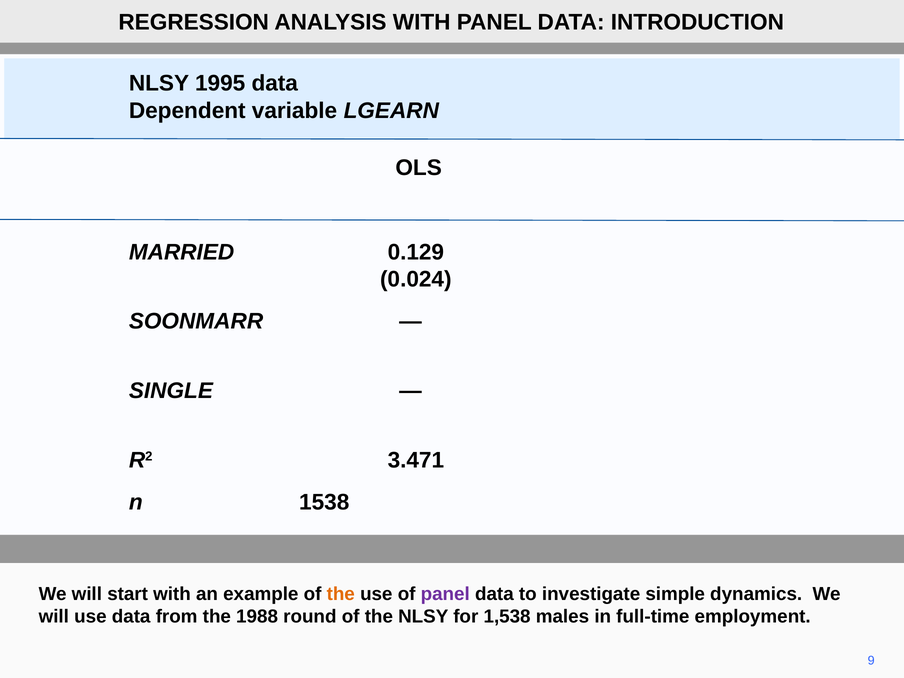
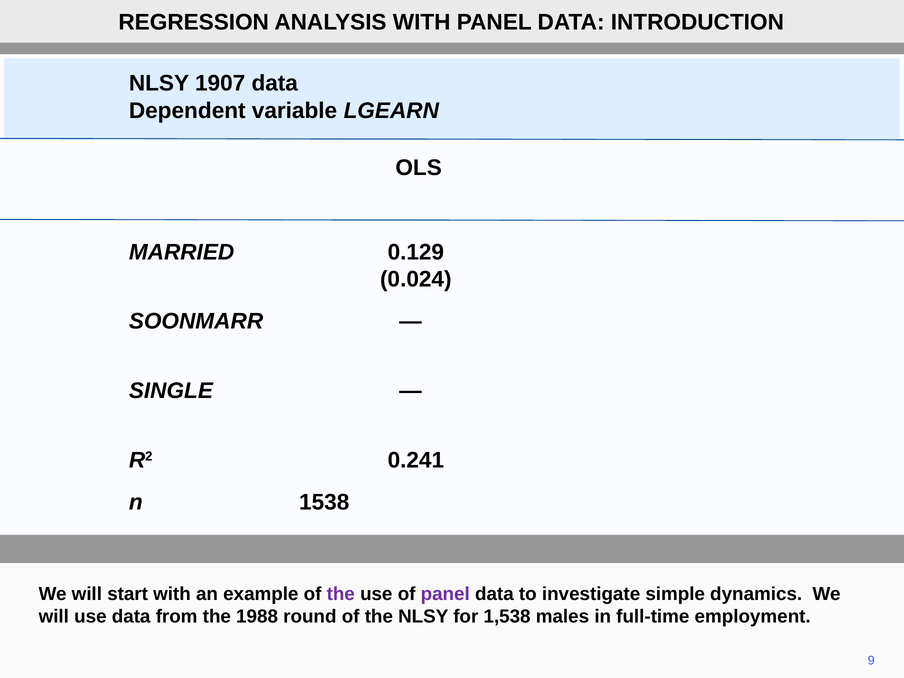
1995: 1995 -> 1907
3.471: 3.471 -> 0.241
the at (341, 594) colour: orange -> purple
